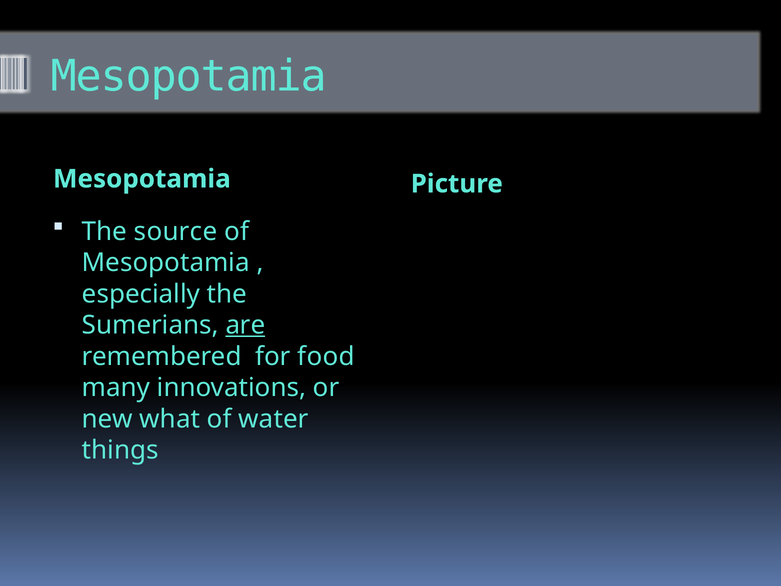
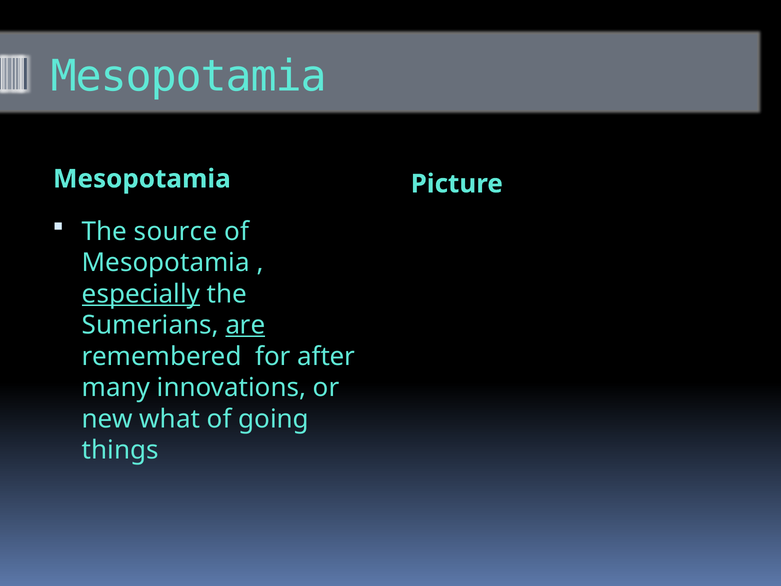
especially underline: none -> present
food: food -> after
water: water -> going
